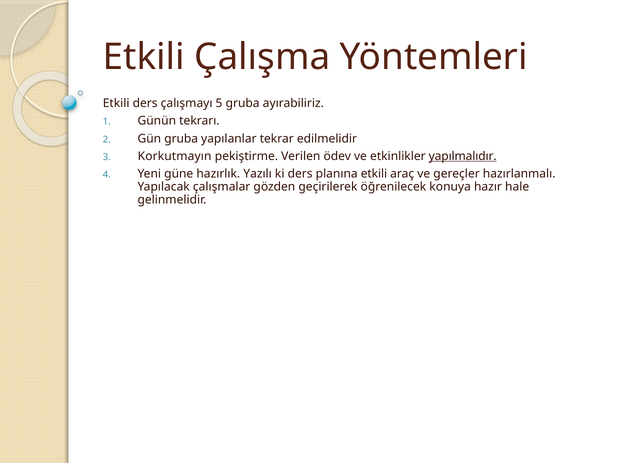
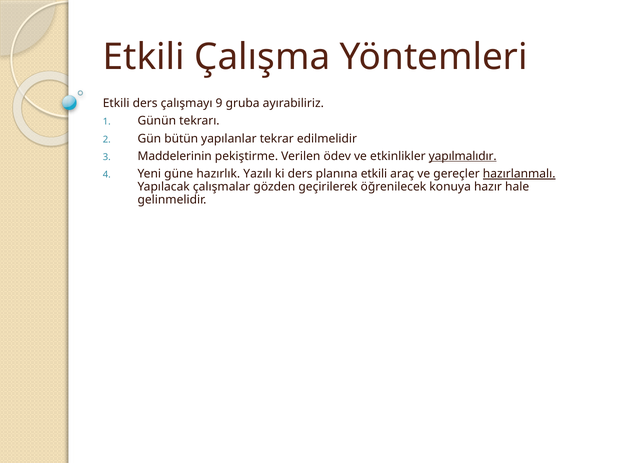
5: 5 -> 9
Gün gruba: gruba -> bütün
Korkutmayın: Korkutmayın -> Maddelerinin
hazırlanmalı underline: none -> present
